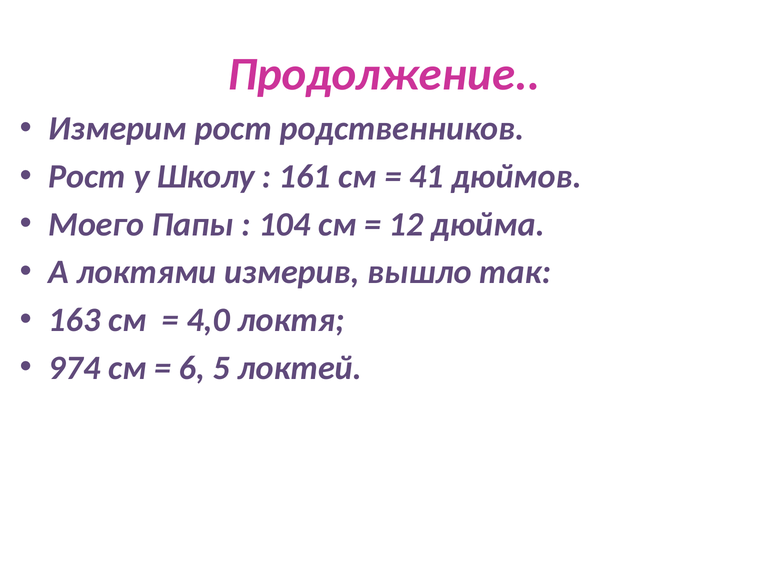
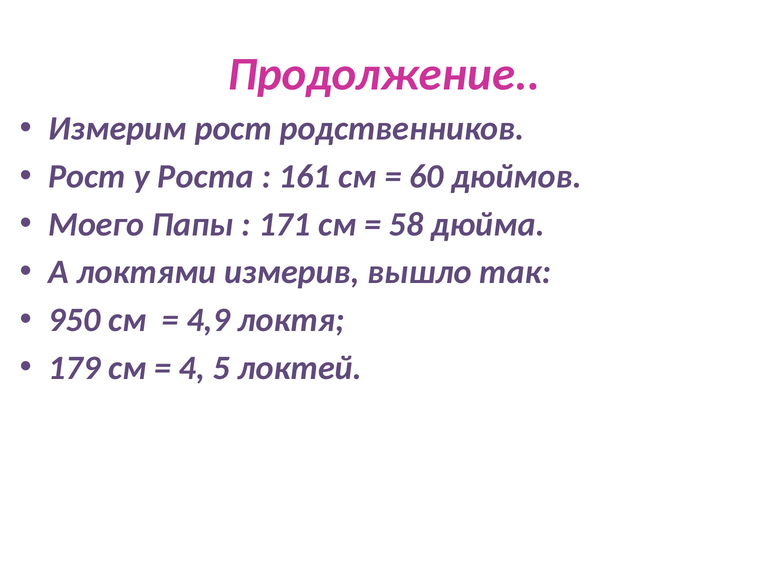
Школу: Школу -> Роста
41: 41 -> 60
104: 104 -> 171
12: 12 -> 58
163: 163 -> 950
4,0: 4,0 -> 4,9
974: 974 -> 179
6: 6 -> 4
